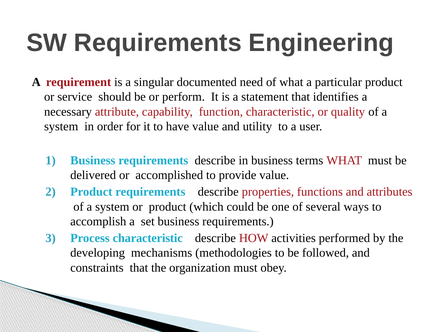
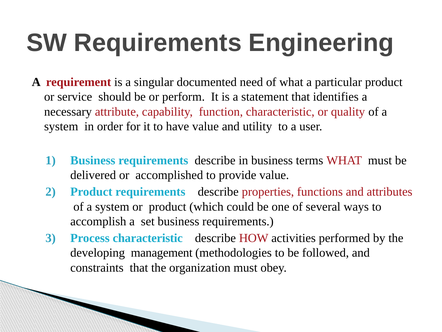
mechanisms: mechanisms -> management
